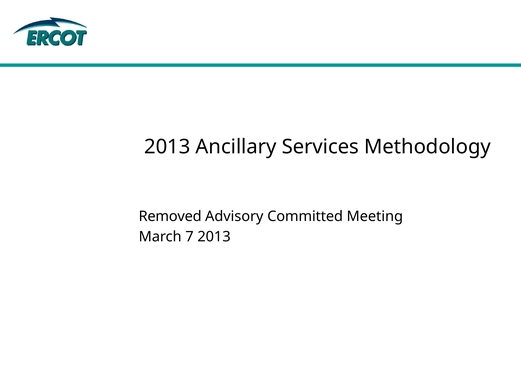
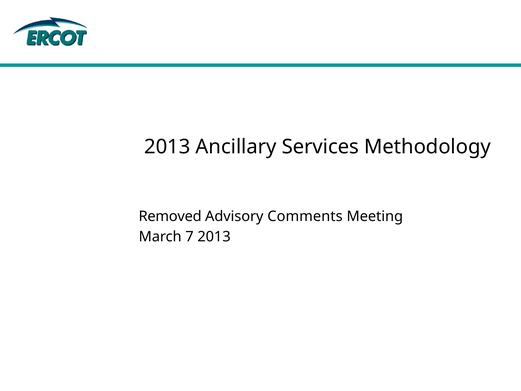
Committed: Committed -> Comments
